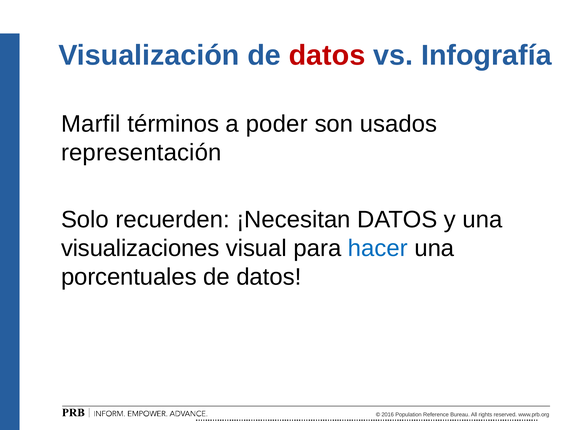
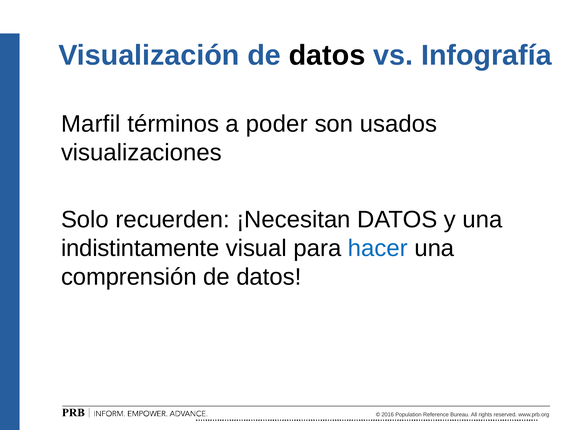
datos at (327, 56) colour: red -> black
representación: representación -> visualizaciones
visualizaciones: visualizaciones -> indistintamente
porcentuales: porcentuales -> comprensión
